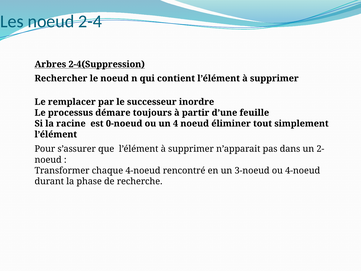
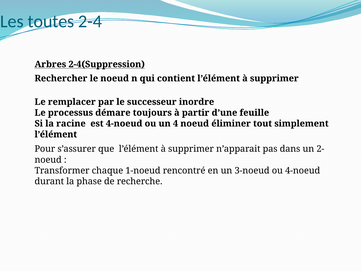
Les noeud: noeud -> toutes
est 0-noeud: 0-noeud -> 4-noeud
chaque 4-noeud: 4-noeud -> 1-noeud
